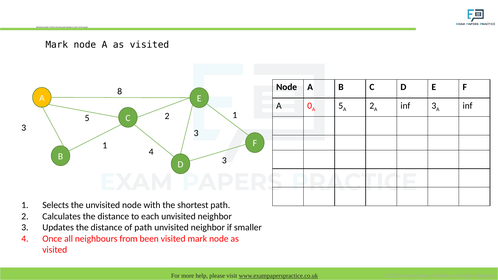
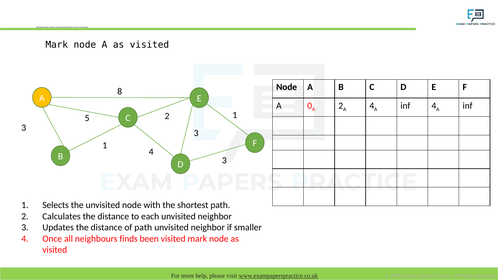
A 5: 5 -> 2
A 2: 2 -> 4
inf 3: 3 -> 4
from: from -> finds
